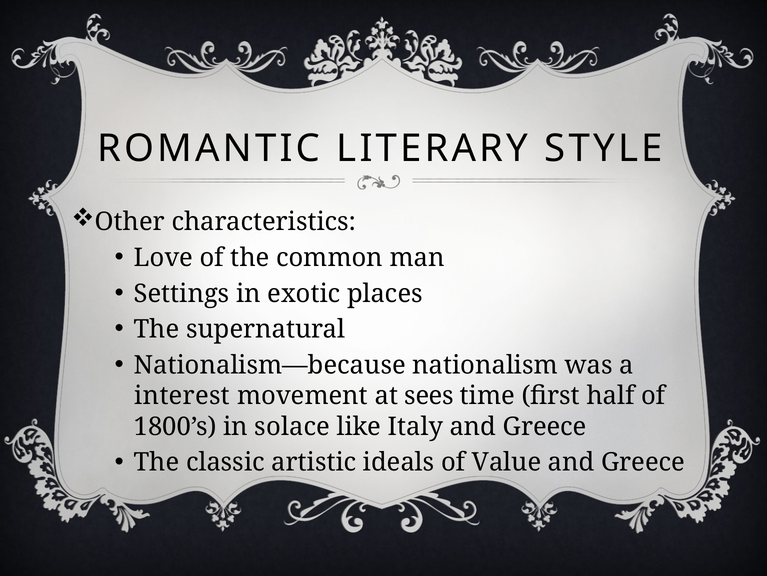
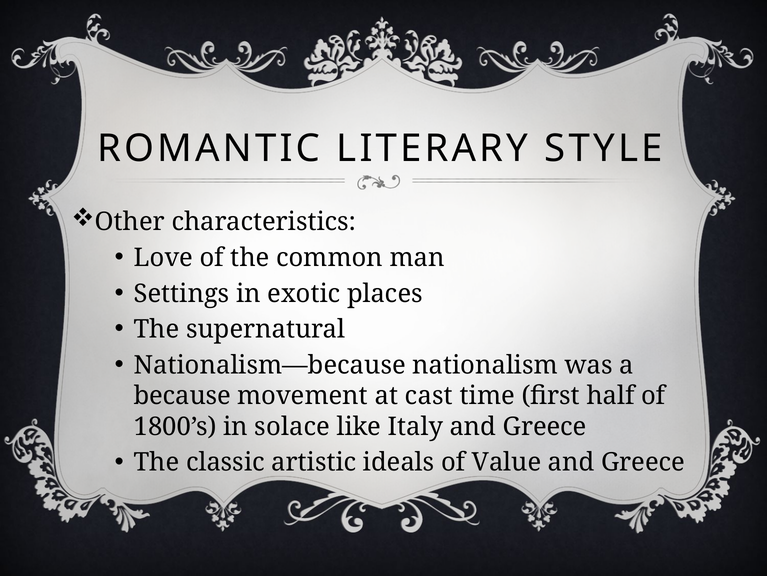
interest: interest -> because
sees: sees -> cast
